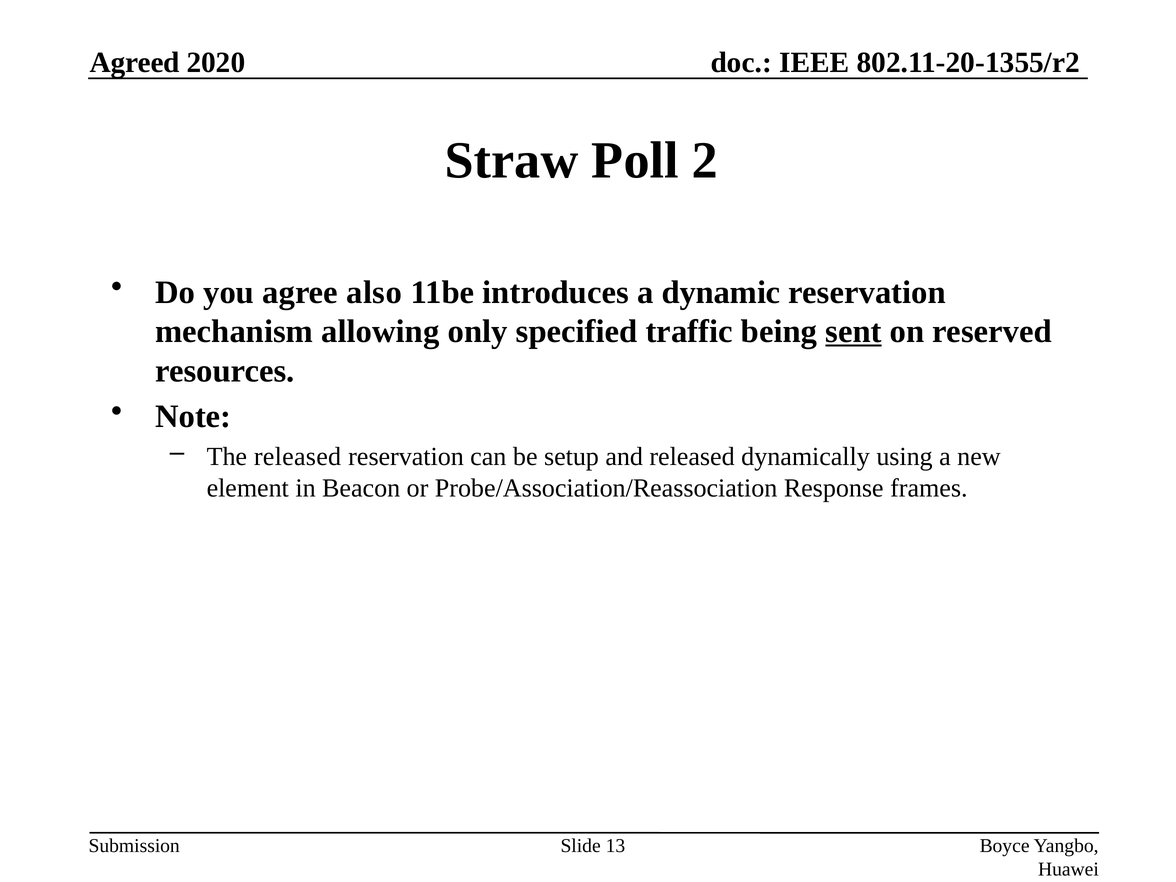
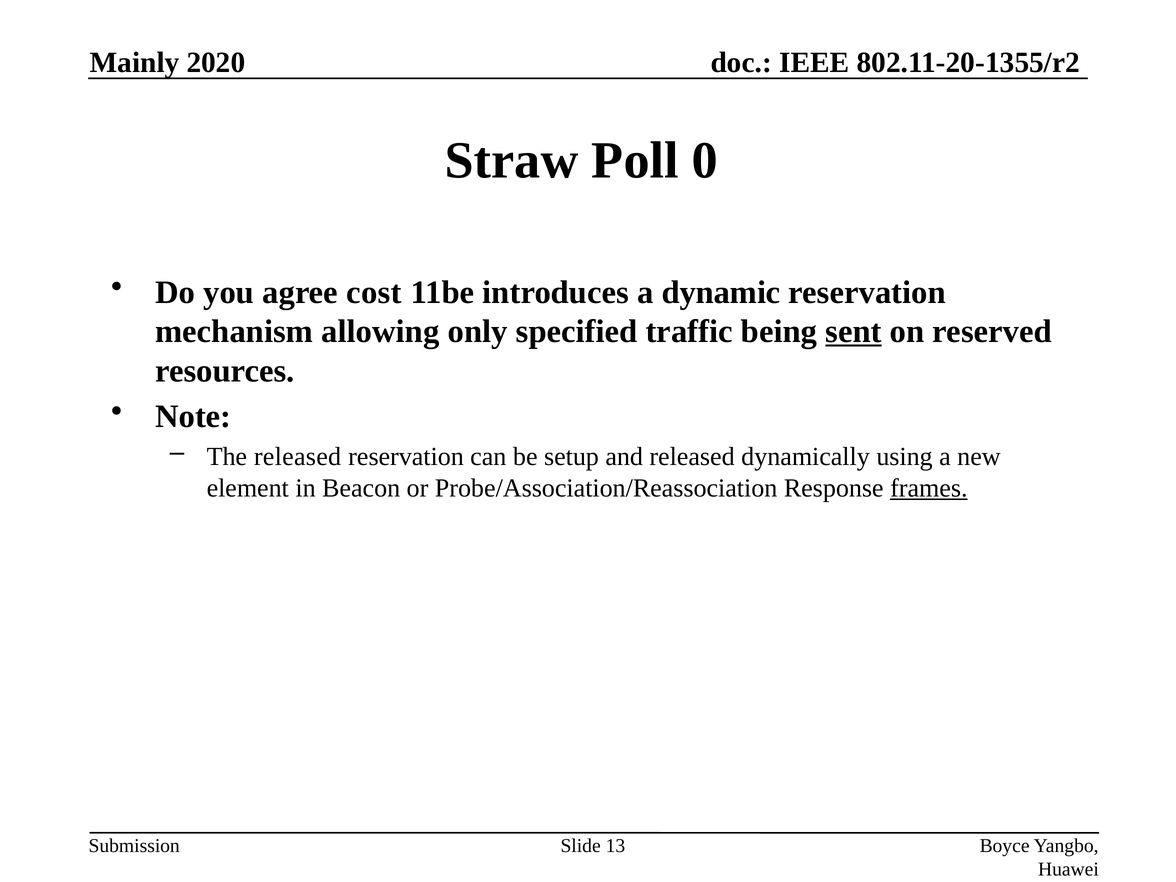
Agreed: Agreed -> Mainly
2: 2 -> 0
also: also -> cost
frames underline: none -> present
